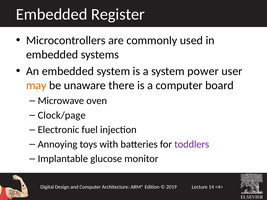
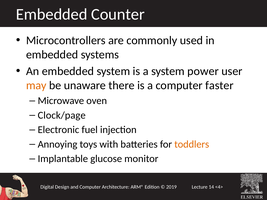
Register: Register -> Counter
board: board -> faster
toddlers colour: purple -> orange
